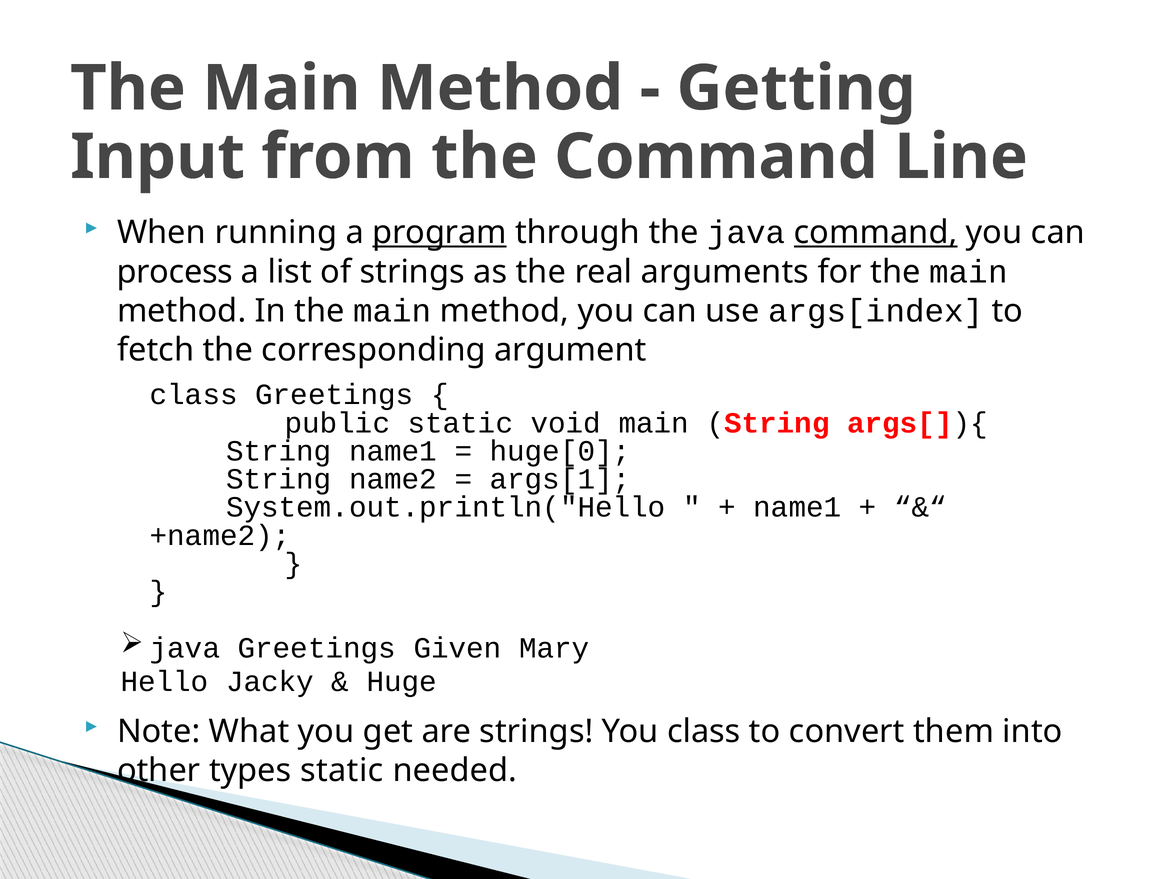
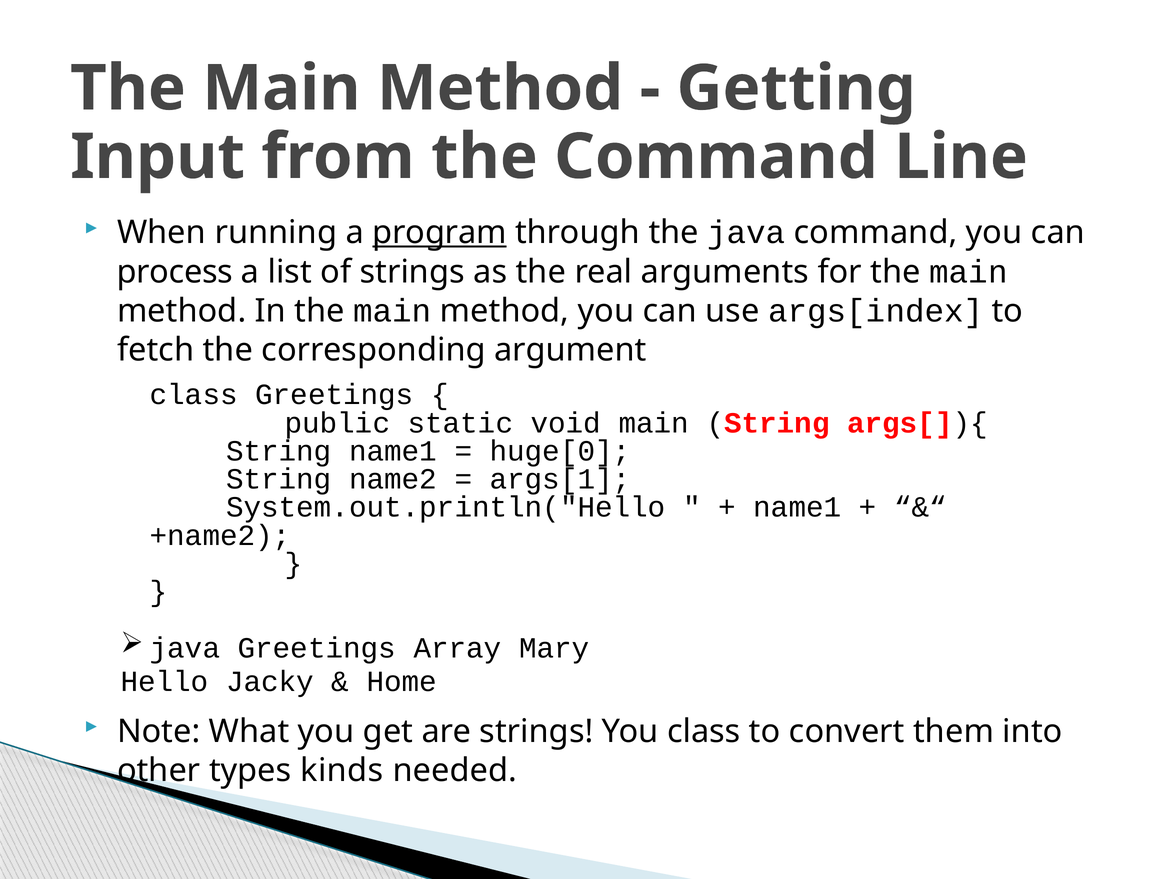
command at (876, 233) underline: present -> none
Given: Given -> Array
Huge: Huge -> Home
types static: static -> kinds
